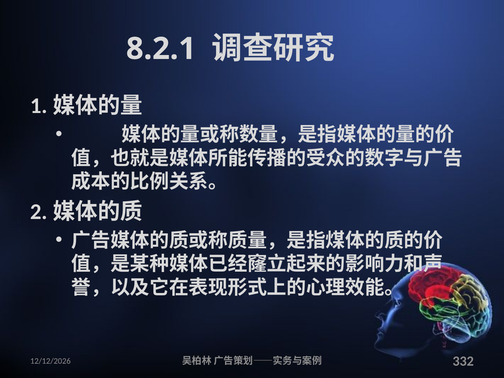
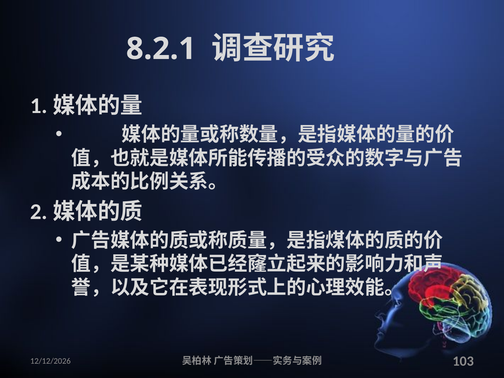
332: 332 -> 103
